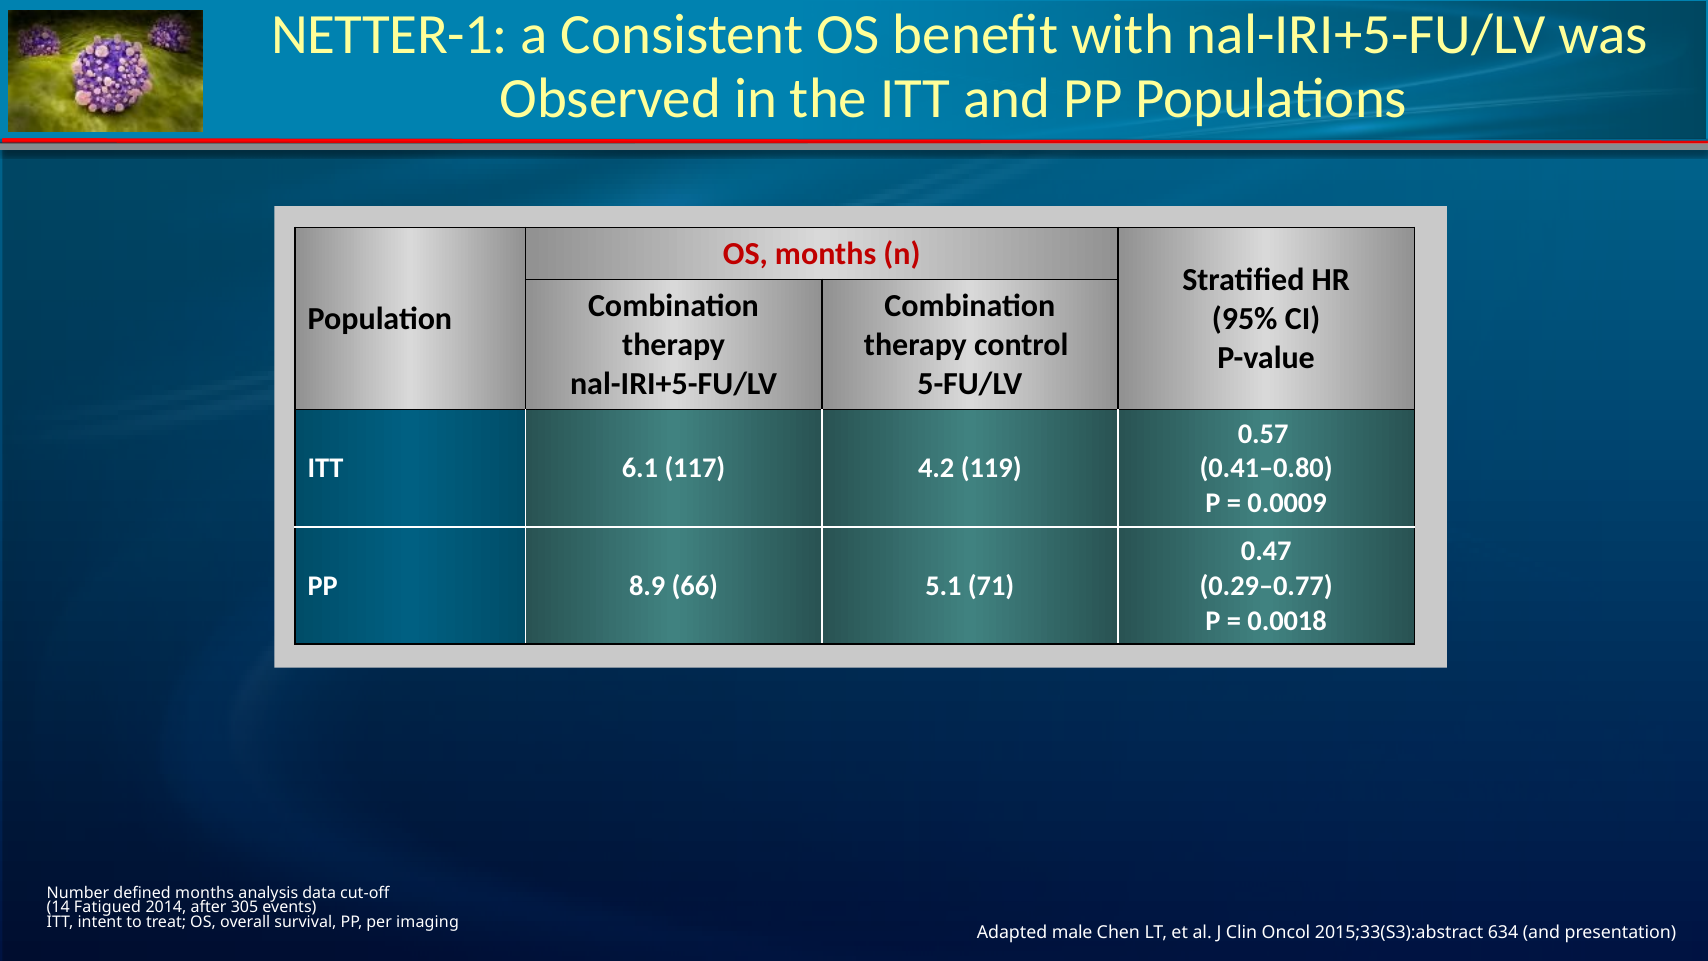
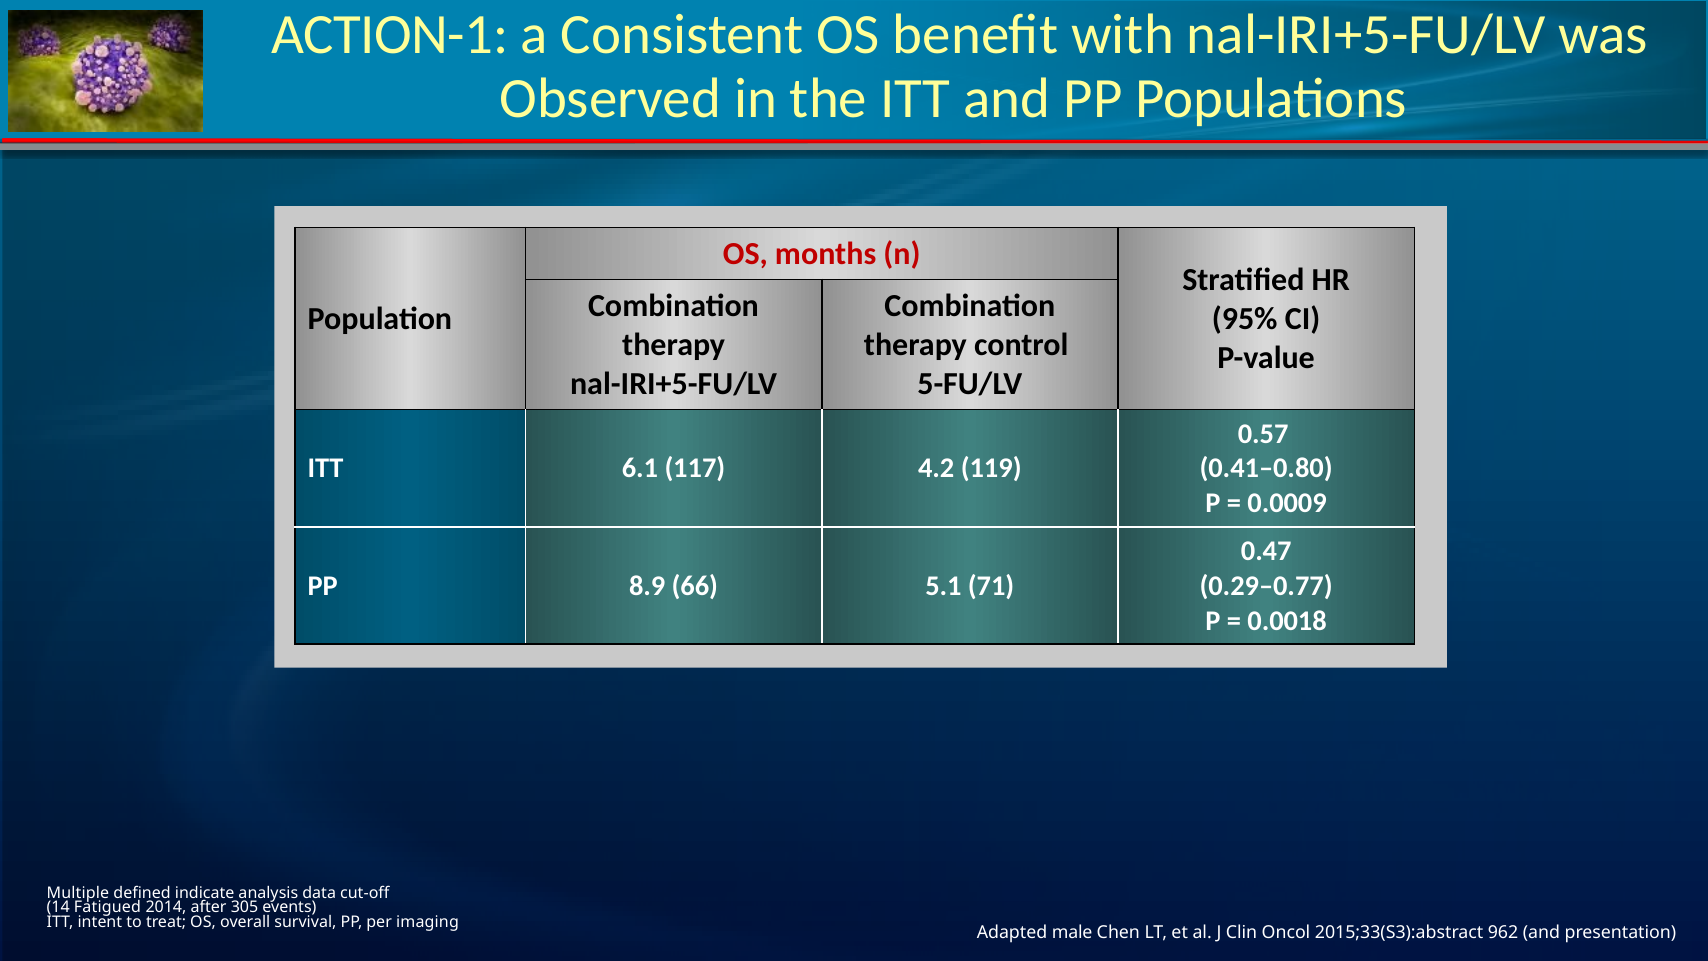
NETTER-1: NETTER-1 -> ACTION-1
Number: Number -> Multiple
defined months: months -> indicate
634: 634 -> 962
